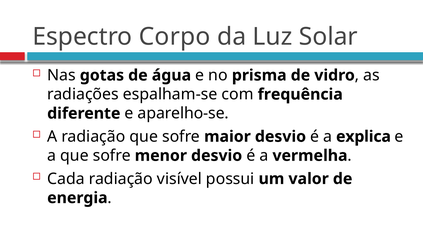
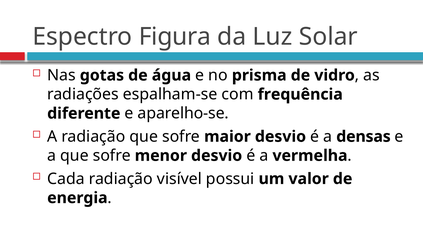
Corpo: Corpo -> Figura
explica: explica -> densas
